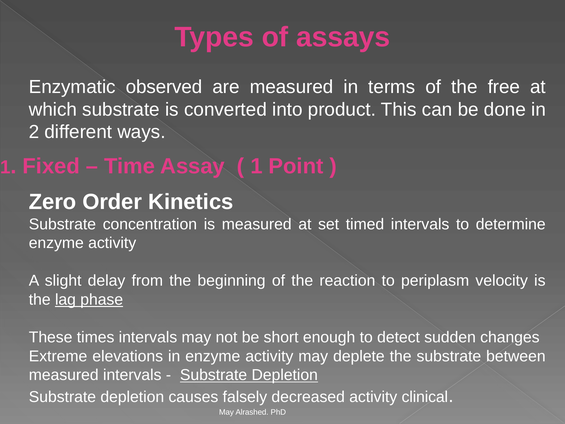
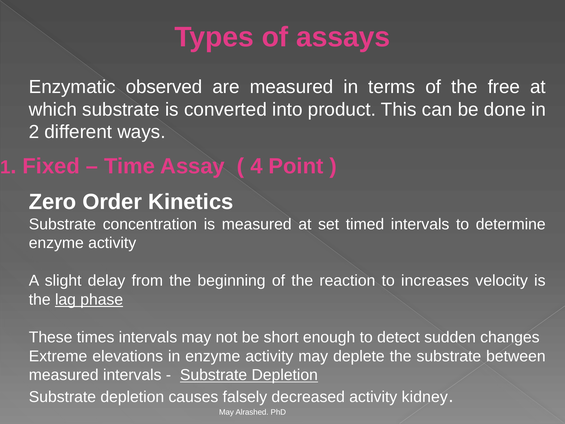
1 at (256, 166): 1 -> 4
periplasm: periplasm -> increases
clinical: clinical -> kidney
